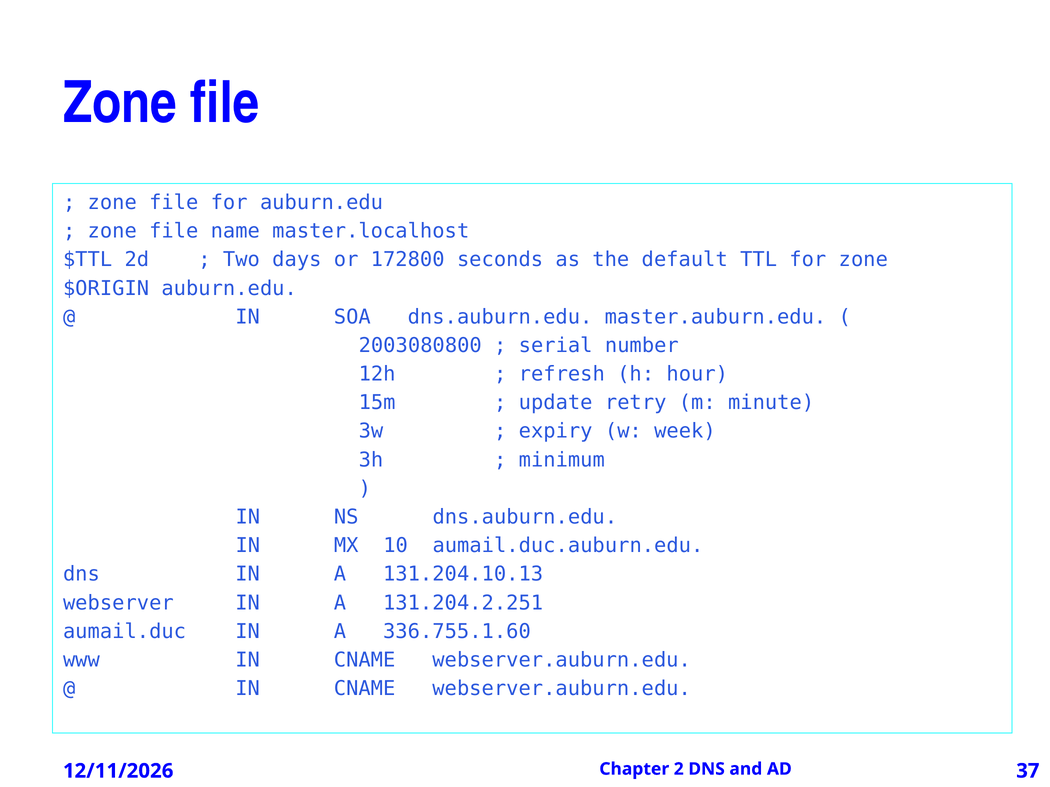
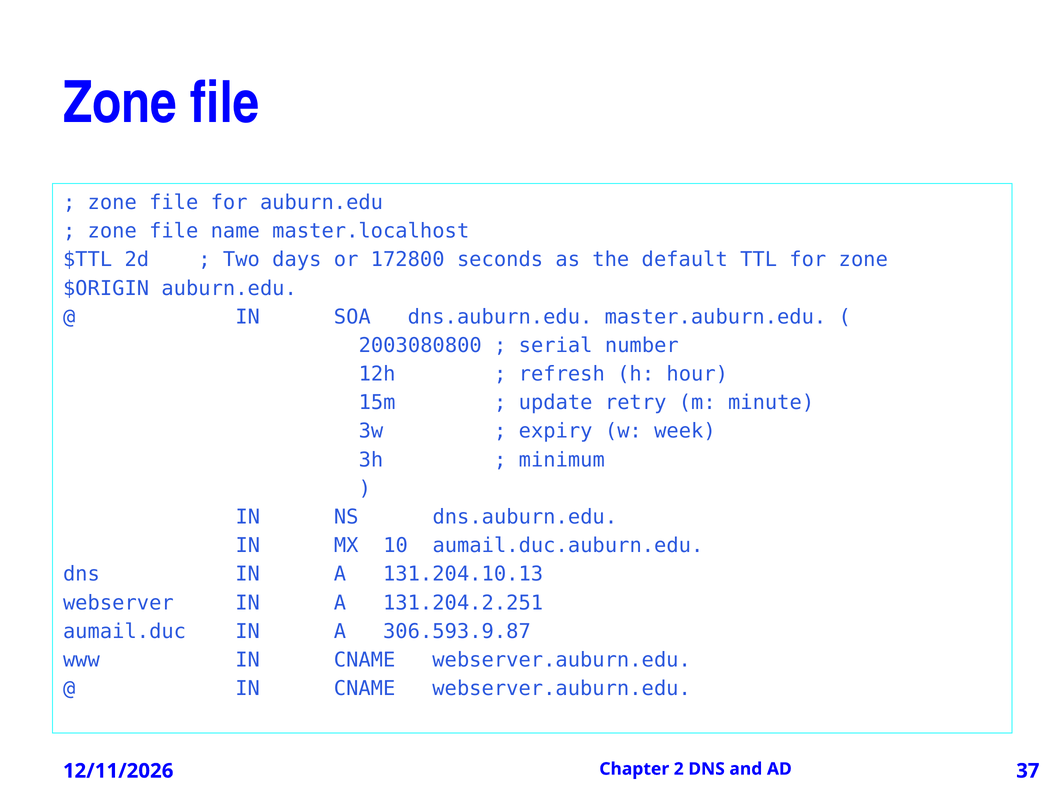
336.755.1.60: 336.755.1.60 -> 306.593.9.87
